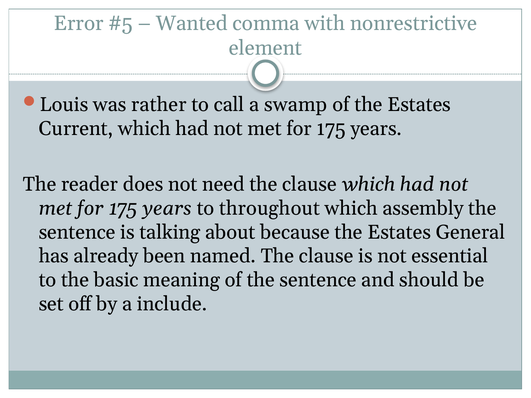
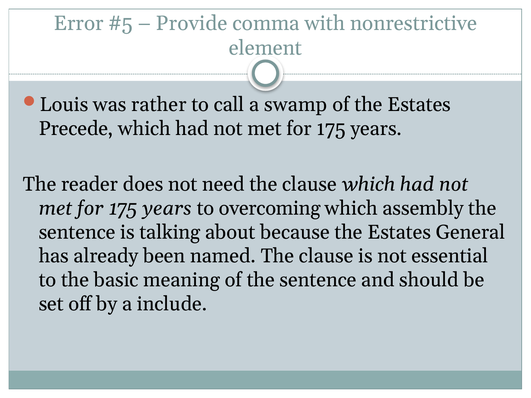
Wanted: Wanted -> Provide
Current: Current -> Precede
throughout: throughout -> overcoming
